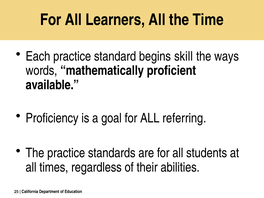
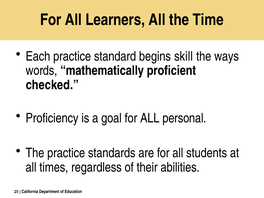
available: available -> checked
referring: referring -> personal
